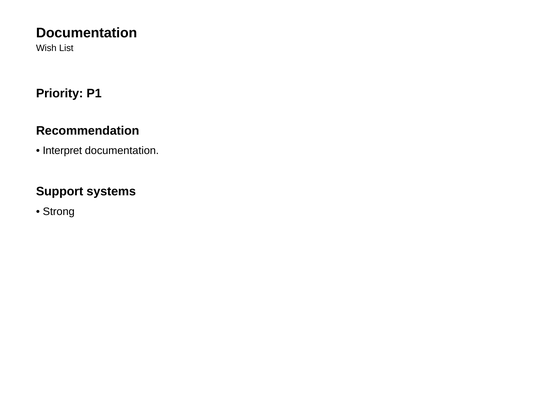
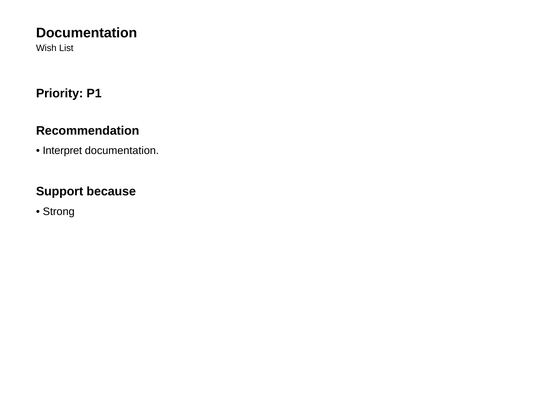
systems: systems -> because
